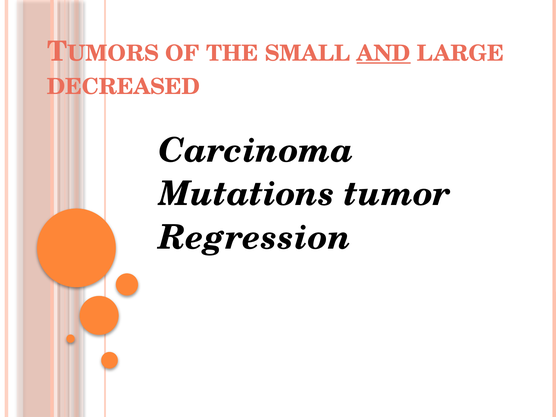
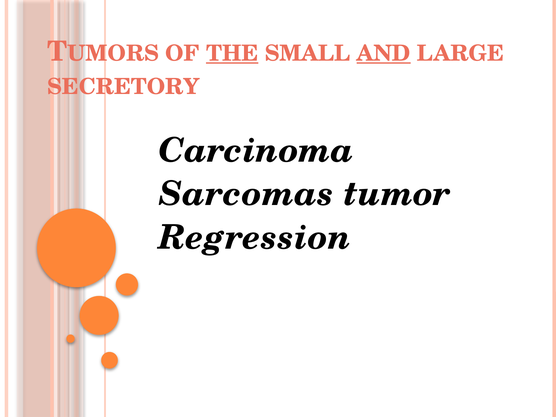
THE underline: none -> present
DECREASED: DECREASED -> SECRETORY
Mutations: Mutations -> Sarcomas
